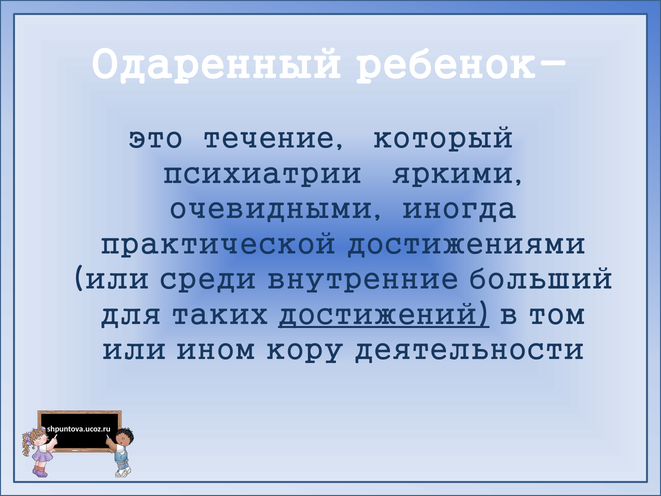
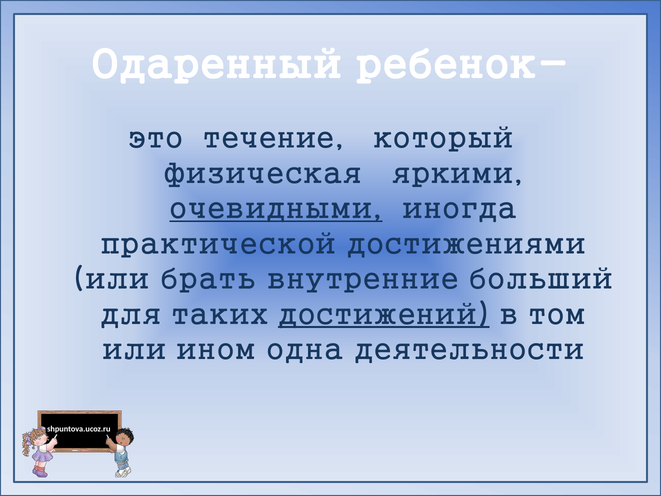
психиатрии: психиатрии -> физическая
очевидными underline: none -> present
среди: среди -> брать
кору: кору -> одна
